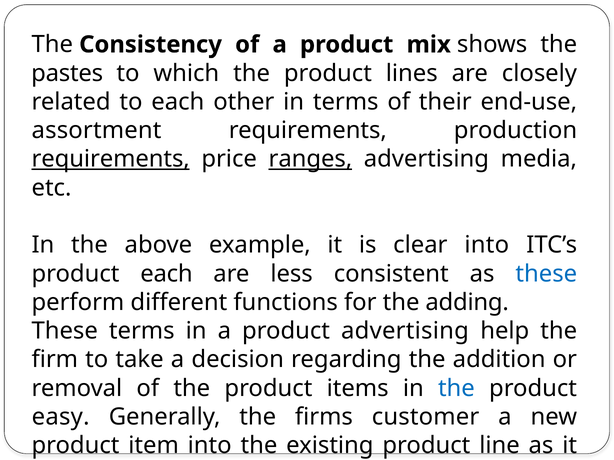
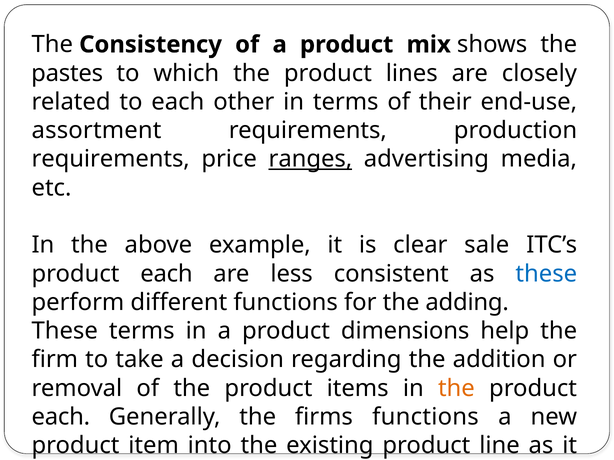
requirements at (111, 159) underline: present -> none
clear into: into -> sale
product advertising: advertising -> dimensions
the at (456, 389) colour: blue -> orange
easy at (61, 417): easy -> each
firms customer: customer -> functions
